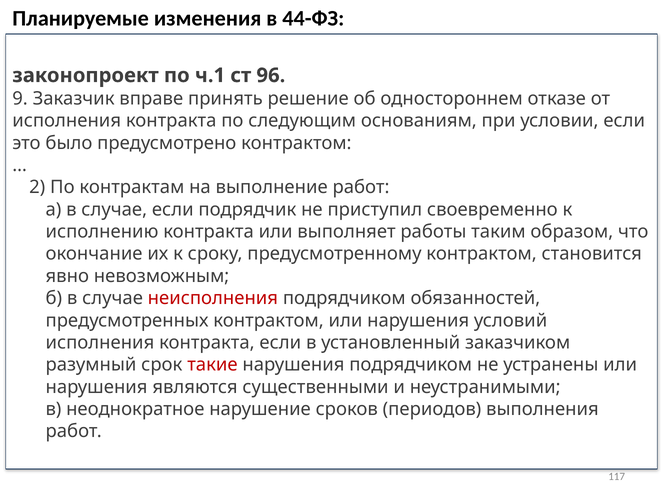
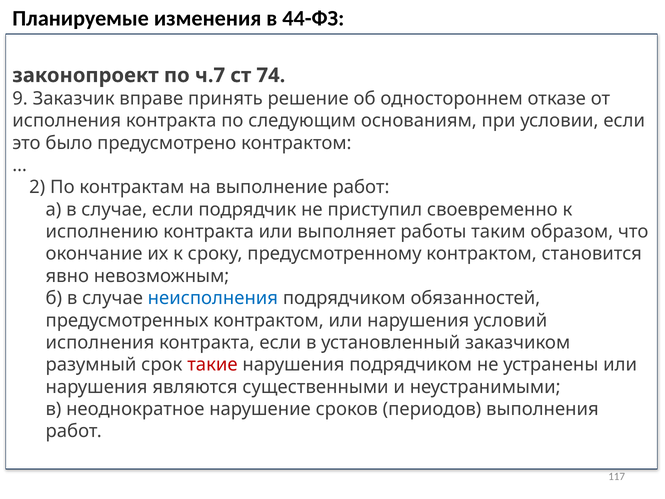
ч.1: ч.1 -> ч.7
96: 96 -> 74
неисполнения colour: red -> blue
